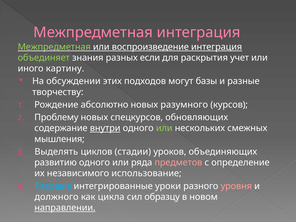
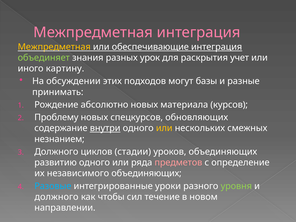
Межпредметная at (54, 47) colour: light green -> yellow
воспроизведение: воспроизведение -> обеспечивающие
если: если -> урок
творчеству: творчеству -> принимать
разумного: разумного -> материала
или at (164, 128) colour: light green -> yellow
мышления: мышления -> незнанием
Выделять at (56, 152): Выделять -> Должного
независимого использование: использование -> объединяющих
уровня colour: pink -> light green
цикла: цикла -> чтобы
образцу: образцу -> течение
направлении underline: present -> none
